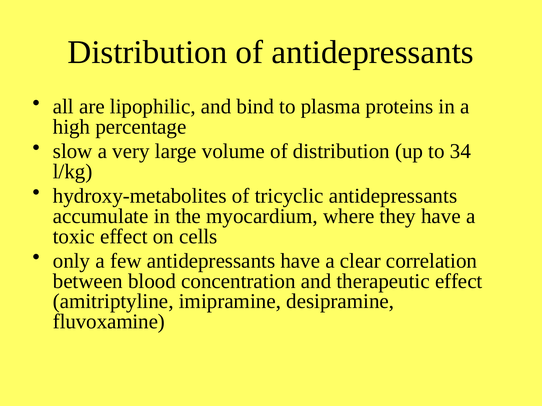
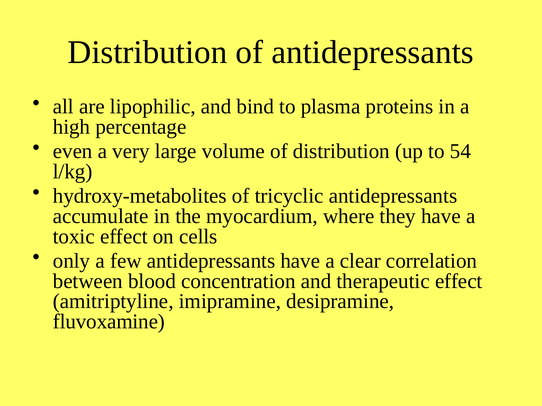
slow: slow -> even
34: 34 -> 54
